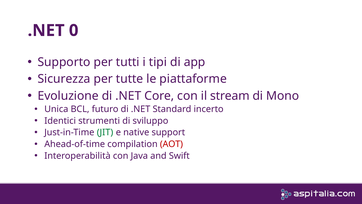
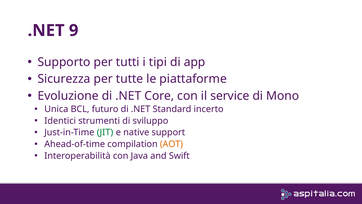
0: 0 -> 9
stream: stream -> service
AOT colour: red -> orange
